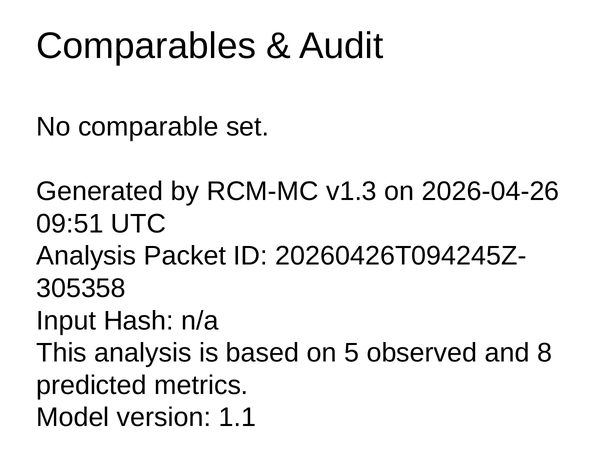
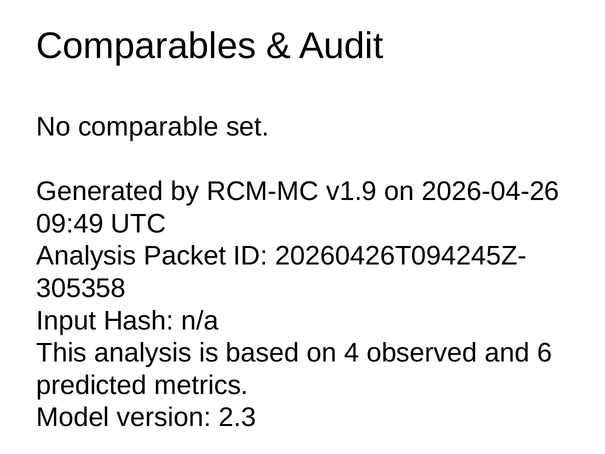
v1.3: v1.3 -> v1.9
09:51: 09:51 -> 09:49
5: 5 -> 4
8: 8 -> 6
1.1: 1.1 -> 2.3
